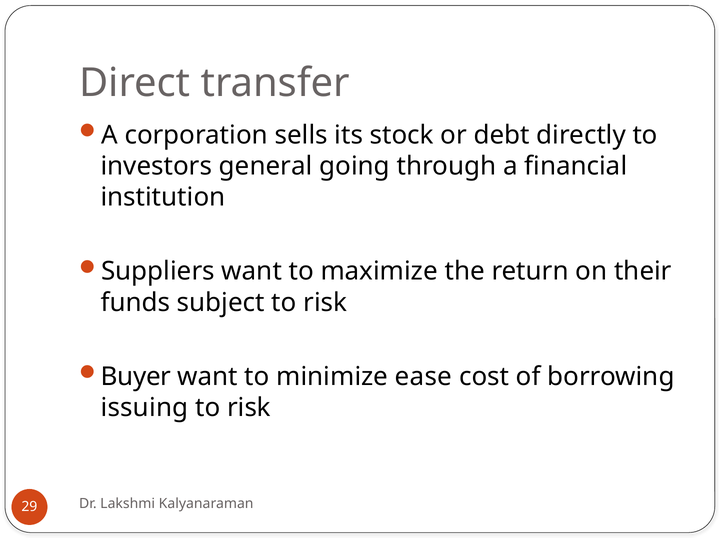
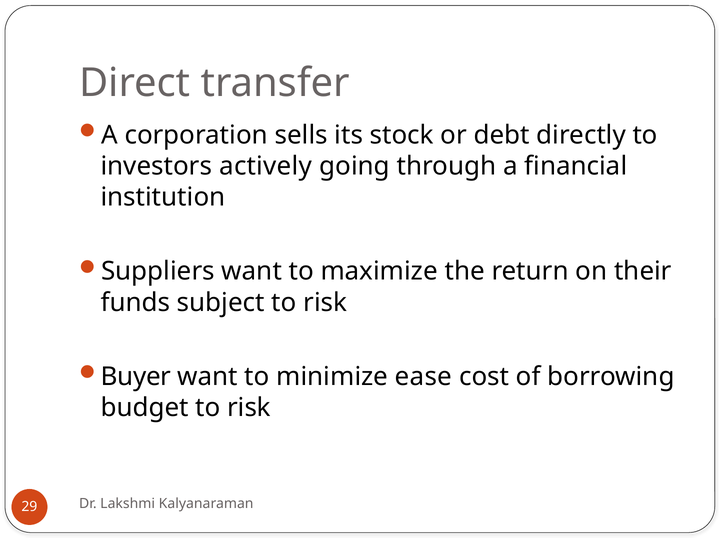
general: general -> actively
issuing: issuing -> budget
